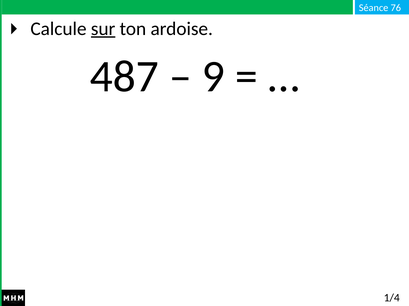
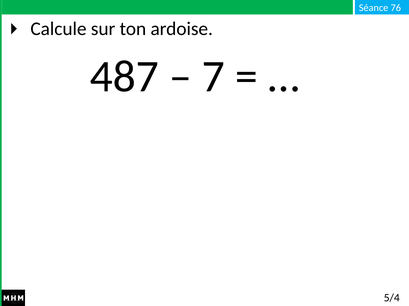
sur underline: present -> none
9: 9 -> 7
1/4: 1/4 -> 5/4
